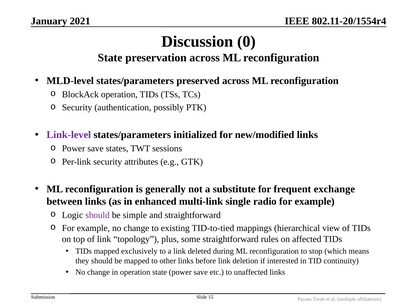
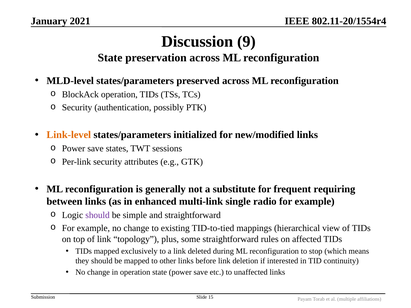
0: 0 -> 9
Link-level colour: purple -> orange
exchange: exchange -> requiring
